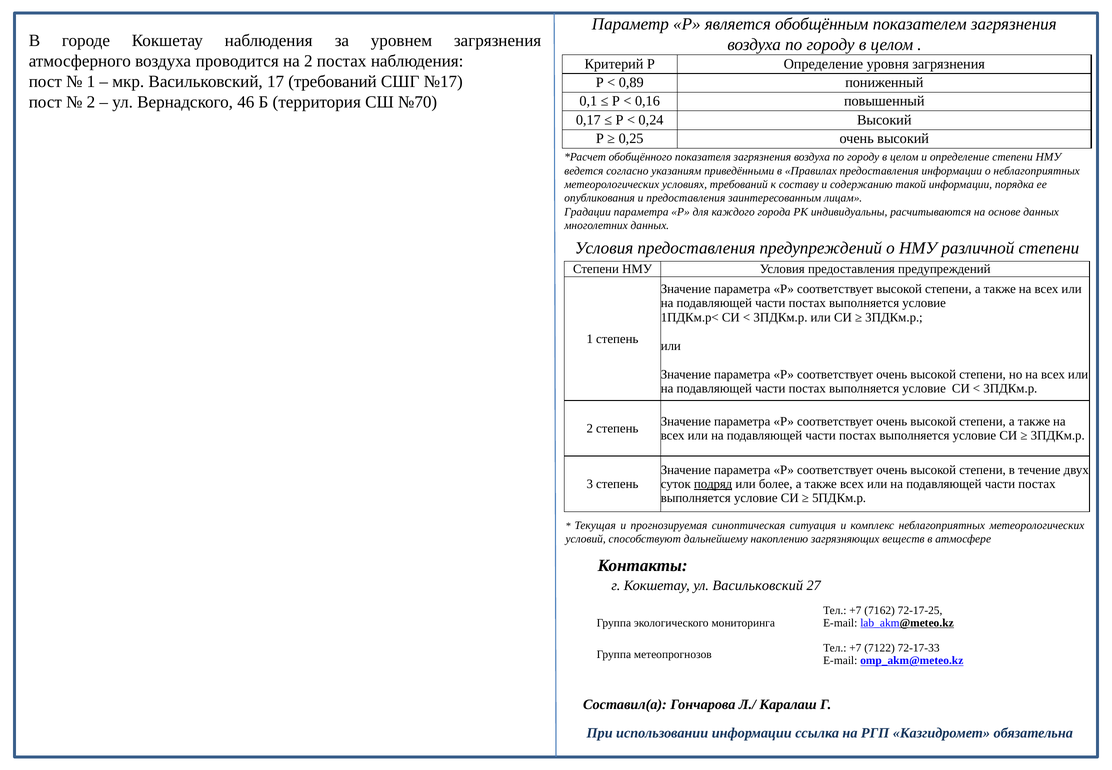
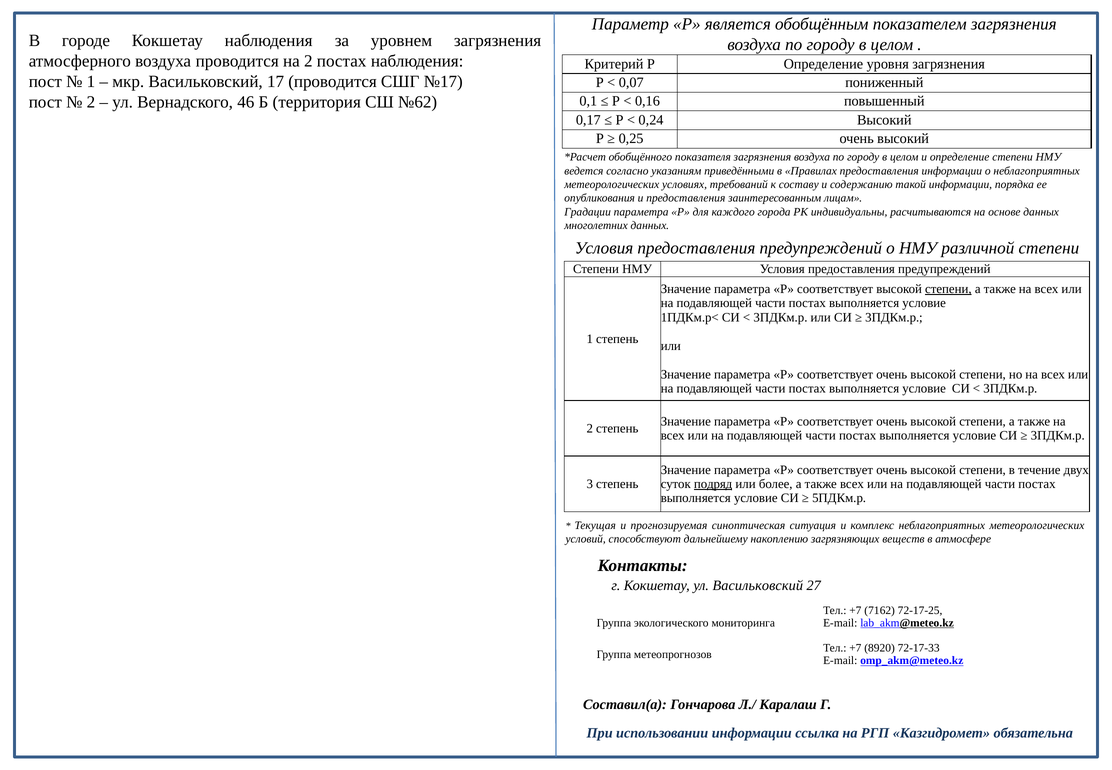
17 требований: требований -> проводится
0,89: 0,89 -> 0,07
№70: №70 -> №62
степени at (948, 289) underline: none -> present
7122: 7122 -> 8920
